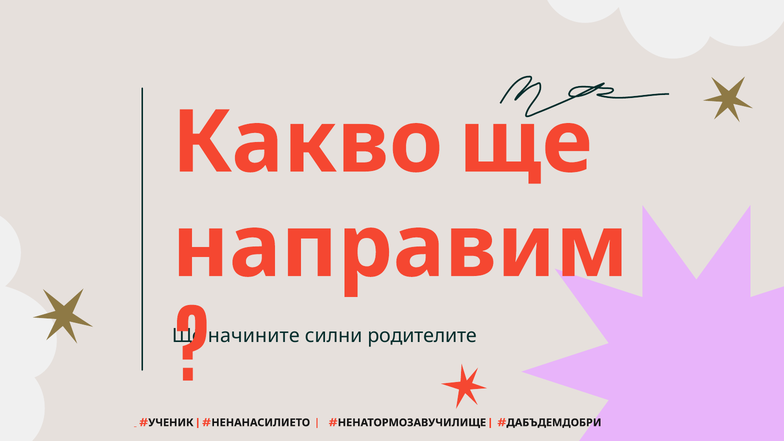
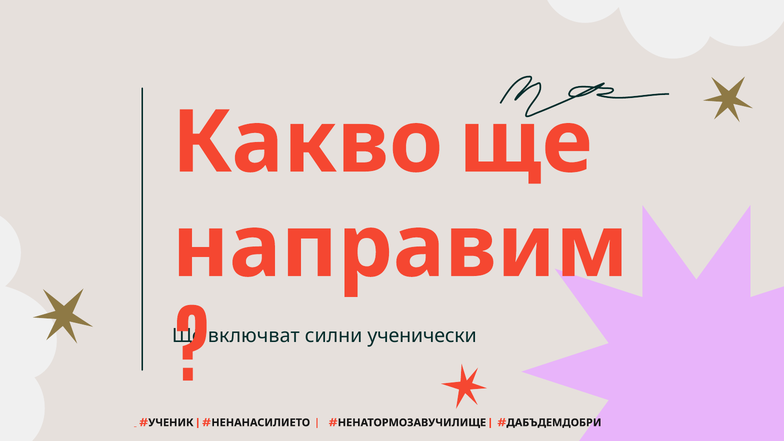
начините: начините -> включват
родителите: родителите -> ученически
